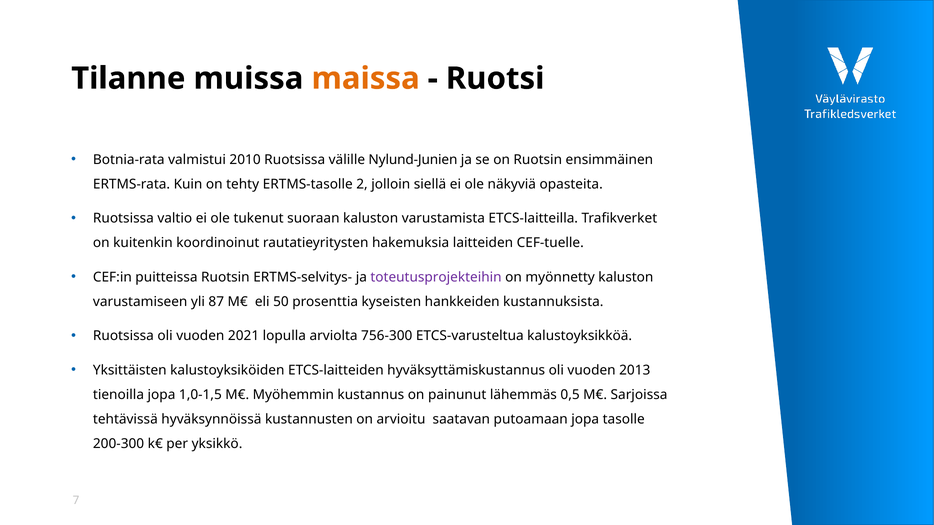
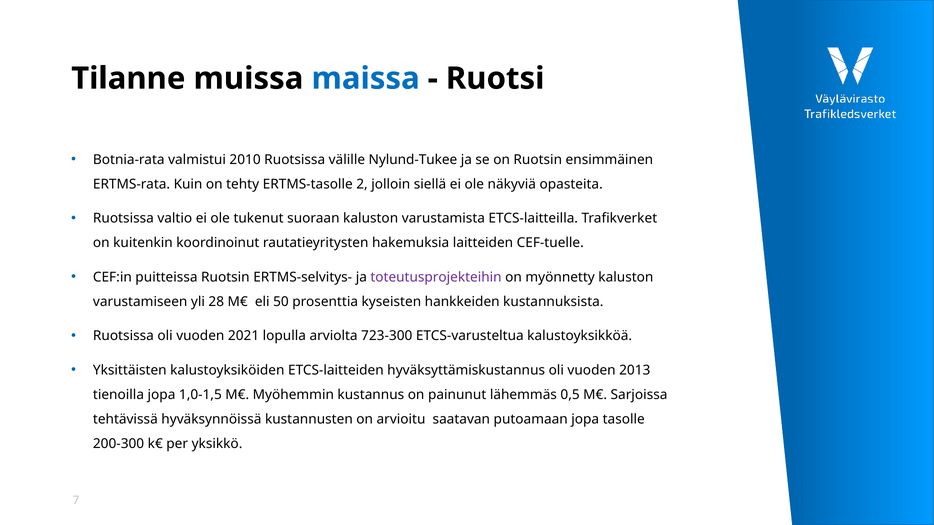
maissa colour: orange -> blue
Nylund-Junien: Nylund-Junien -> Nylund-Tukee
87: 87 -> 28
756-300: 756-300 -> 723-300
